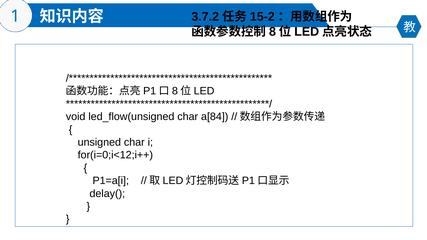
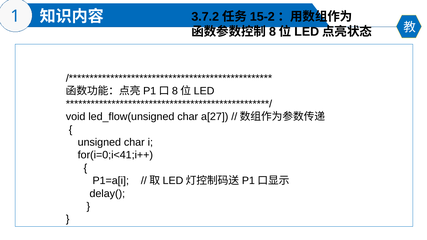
a[84: a[84 -> a[27
for(i=0;i<12;i++: for(i=0;i<12;i++ -> for(i=0;i<41;i++
